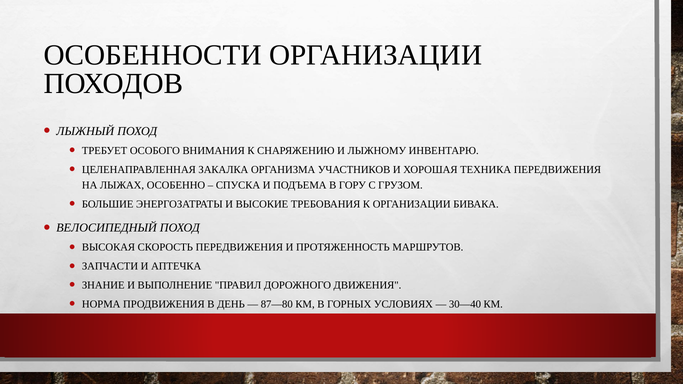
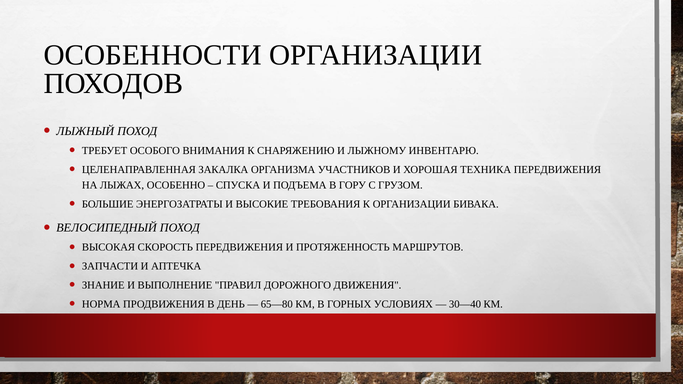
87—80: 87—80 -> 65—80
